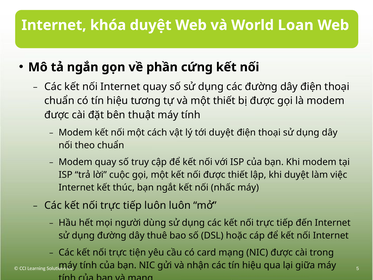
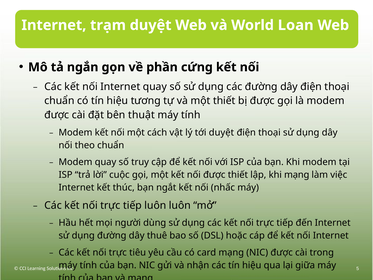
khóa: khóa -> trạm
khi duyệt: duyệt -> mạng
tiện: tiện -> tiêu
